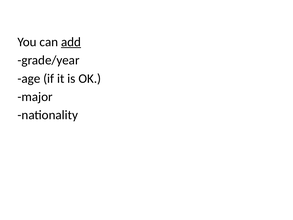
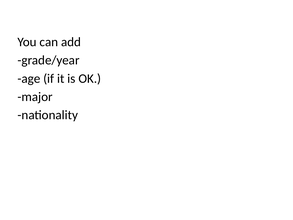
add underline: present -> none
